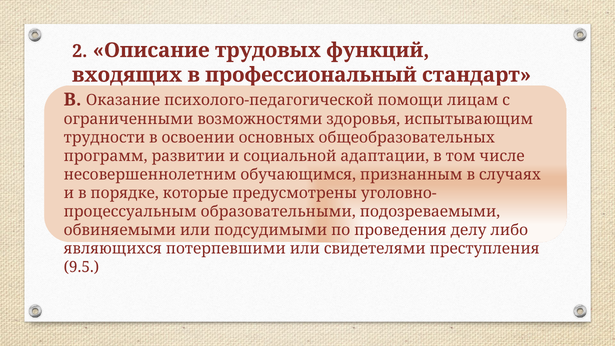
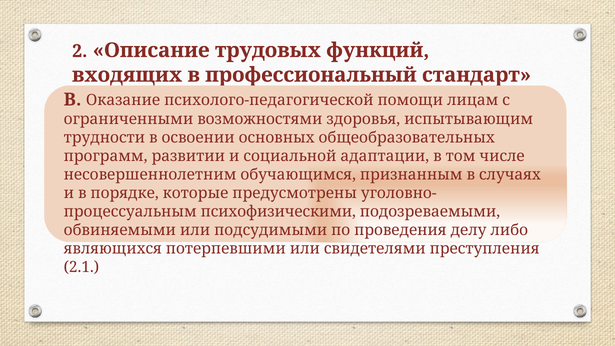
образовательными: образовательными -> психофизическими
9.5: 9.5 -> 2.1
